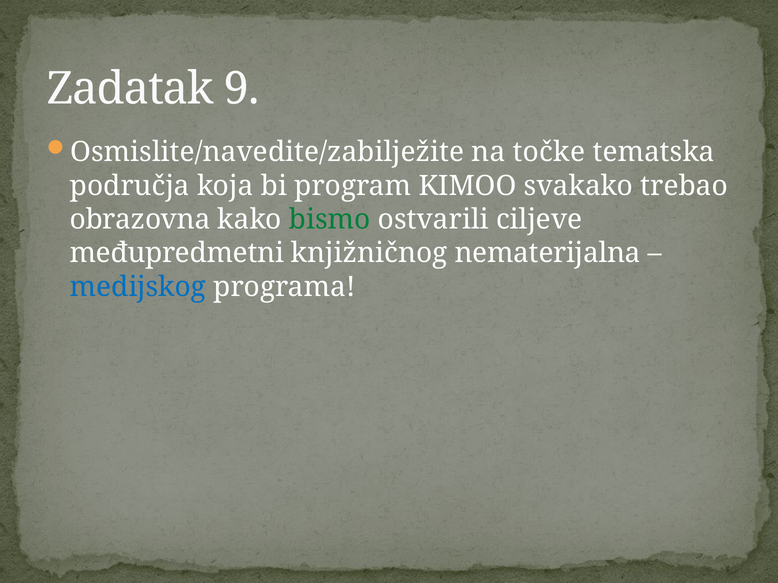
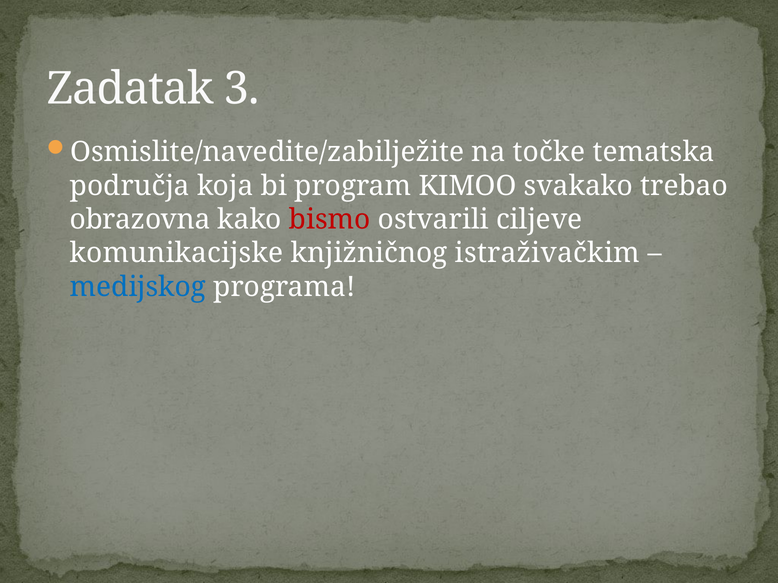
9: 9 -> 3
bismo colour: green -> red
međupredmetni: međupredmetni -> komunikacijske
nematerijalna: nematerijalna -> istraživačkim
